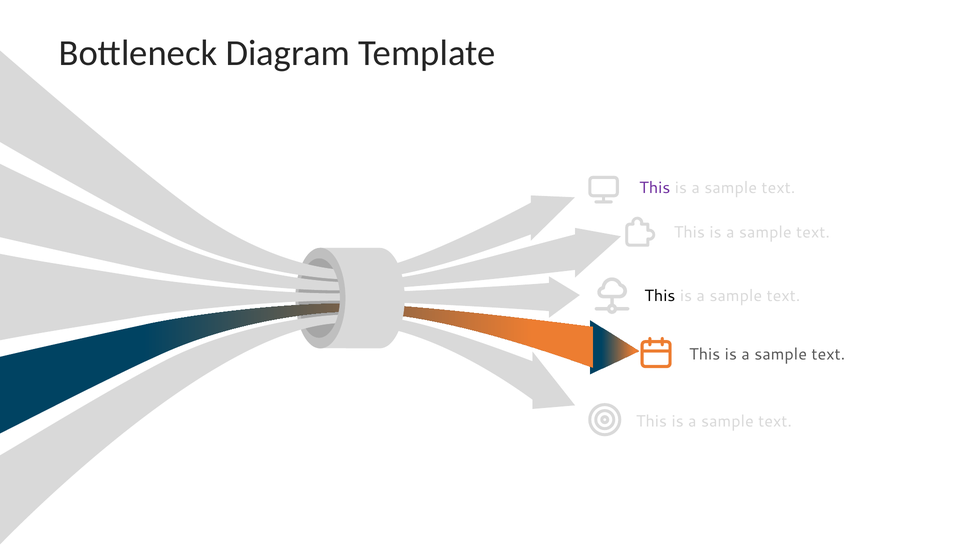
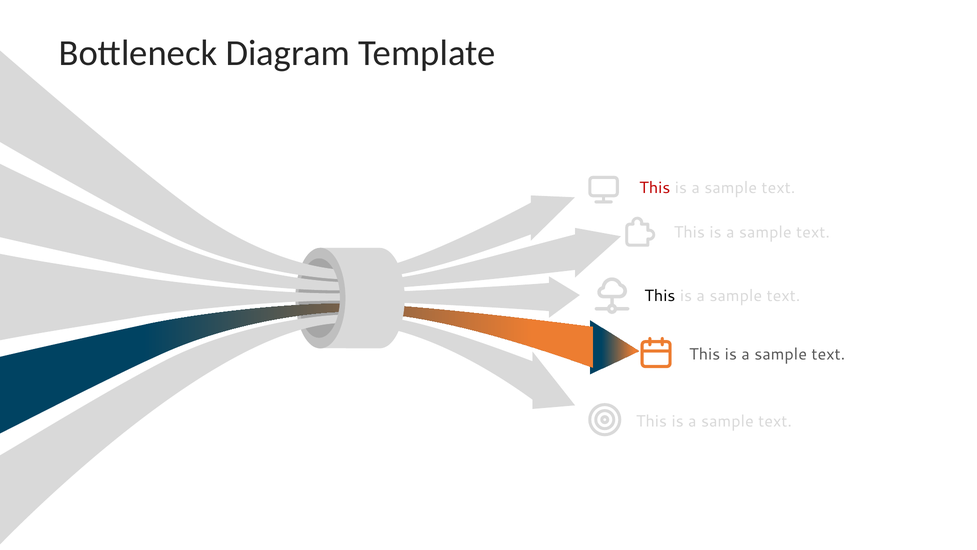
This at (655, 188) colour: purple -> red
